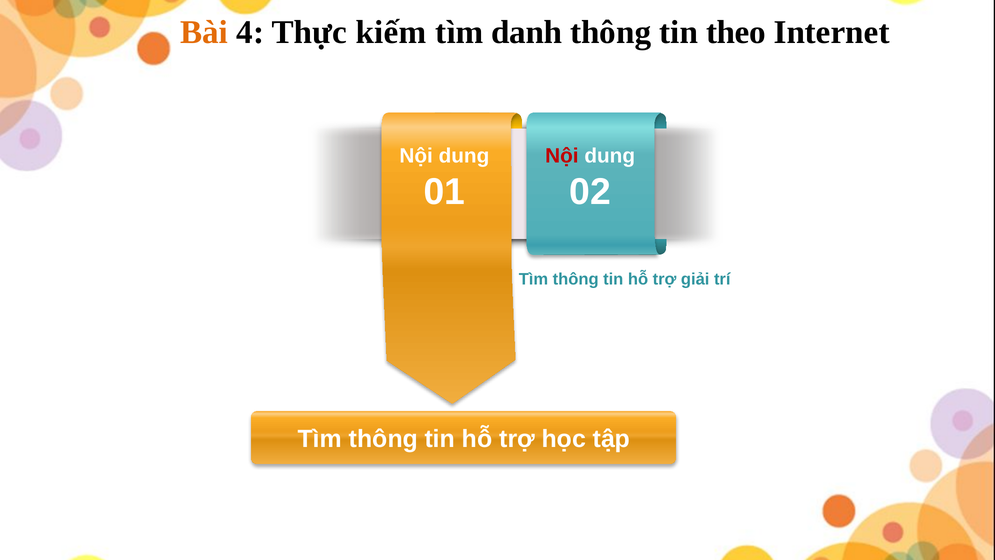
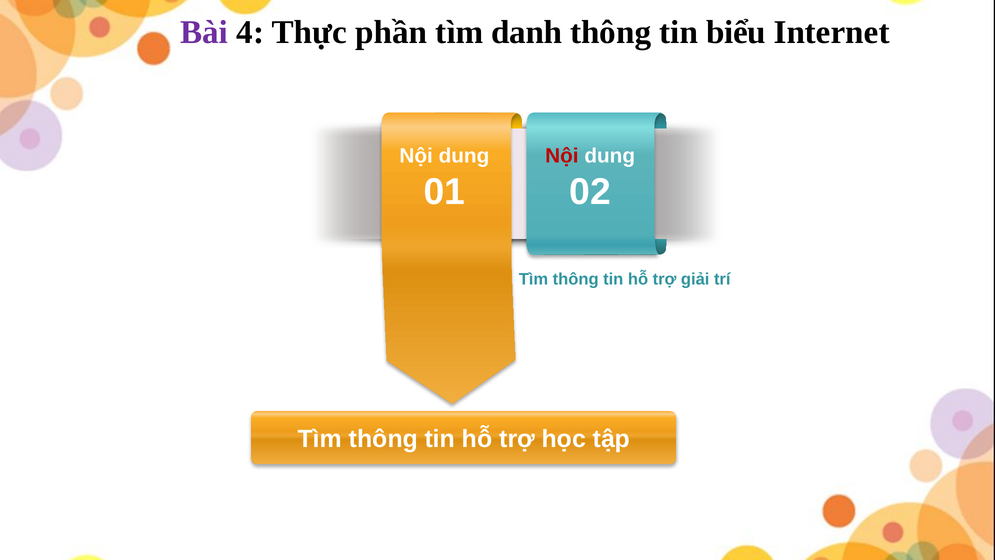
Bài colour: orange -> purple
kiếm: kiếm -> phần
theo: theo -> biểu
